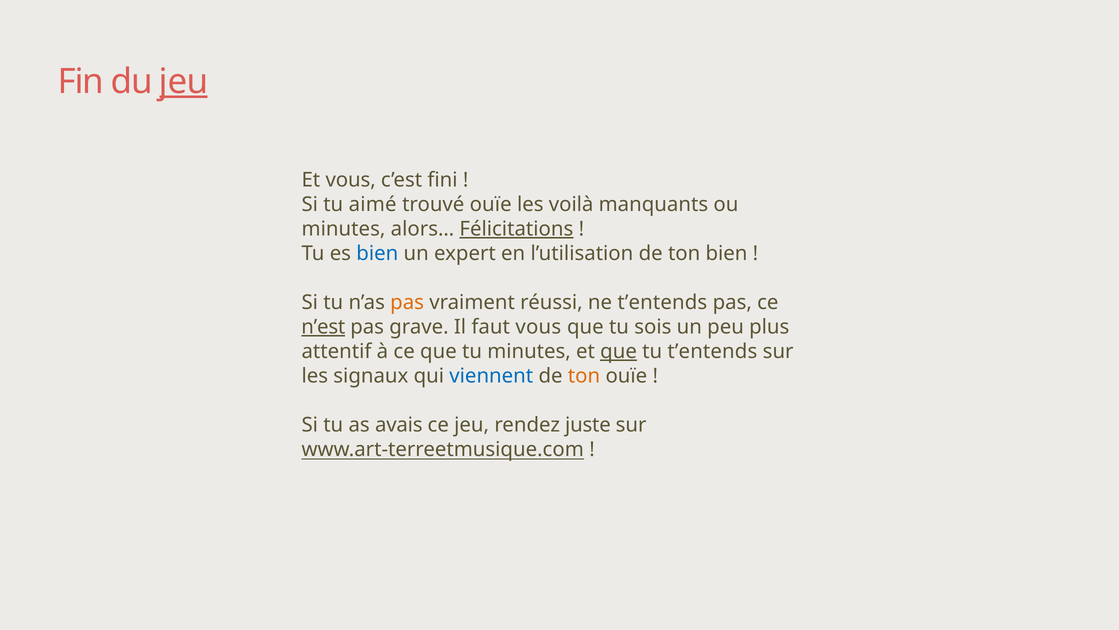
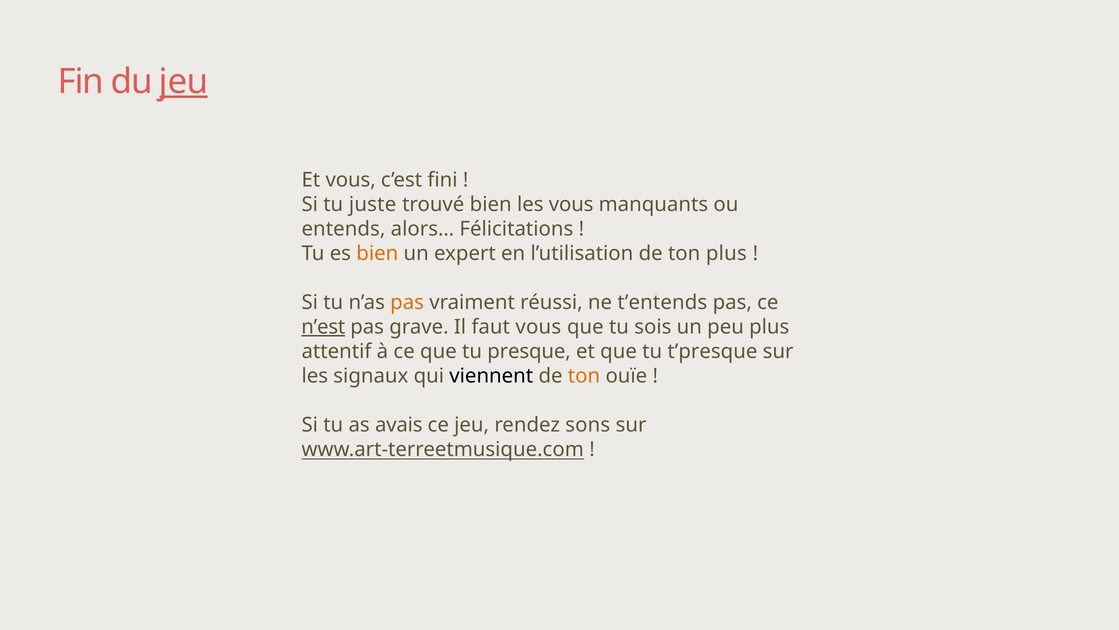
aimé: aimé -> juste
trouvé ouïe: ouïe -> bien
les voilà: voilà -> vous
minutes at (343, 229): minutes -> entends
Félicitations underline: present -> none
bien at (377, 253) colour: blue -> orange
ton bien: bien -> plus
tu minutes: minutes -> presque
que at (619, 351) underline: present -> none
tu t’entends: t’entends -> t’presque
viennent colour: blue -> black
juste: juste -> sons
